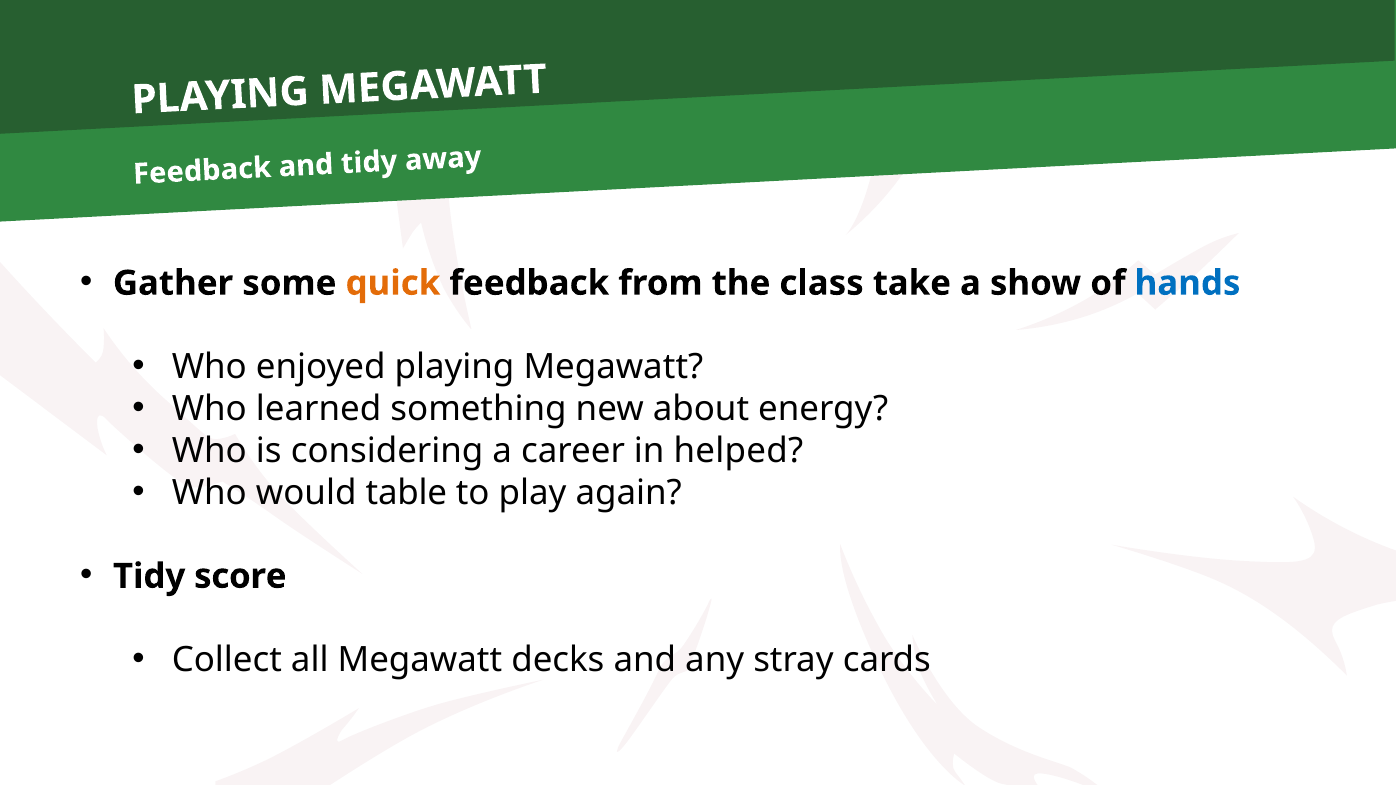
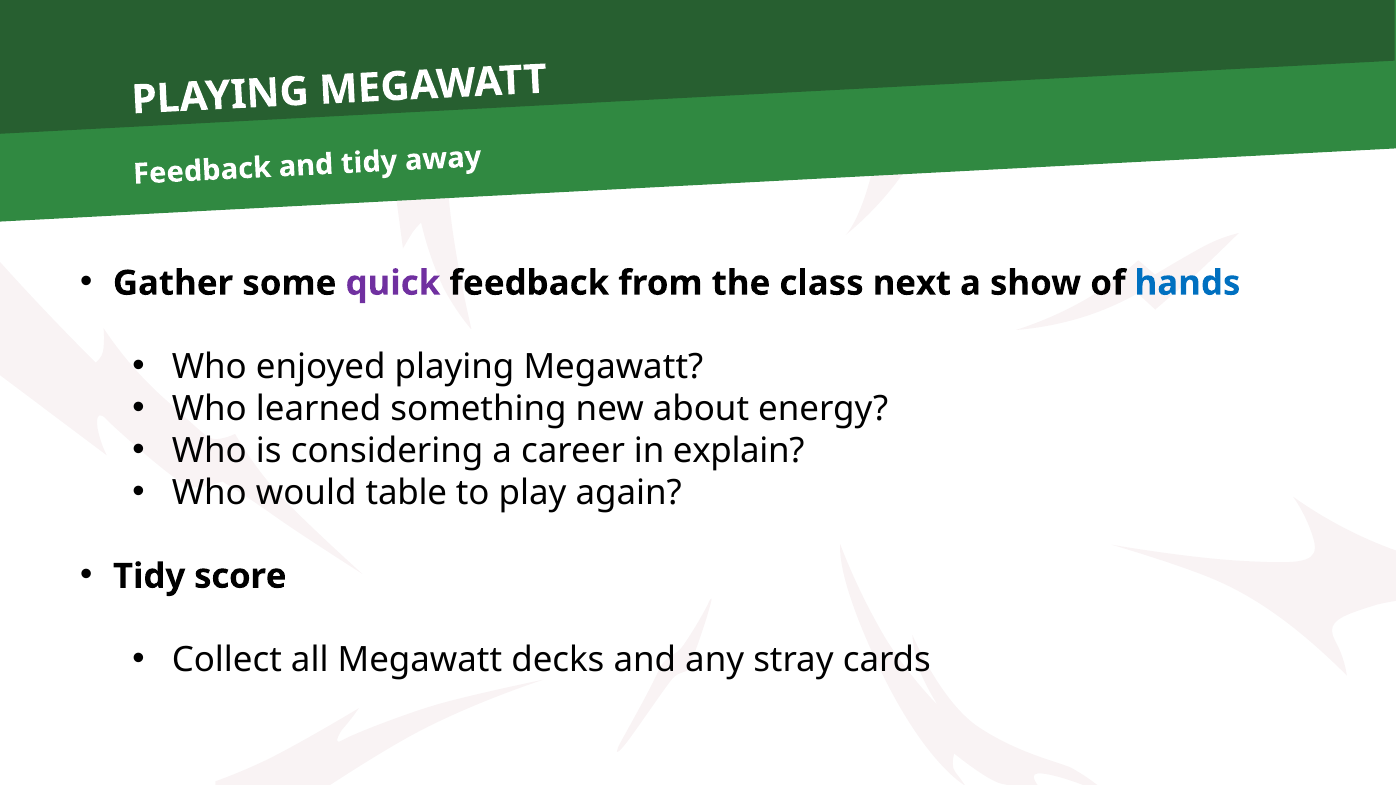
quick colour: orange -> purple
take: take -> next
helped: helped -> explain
